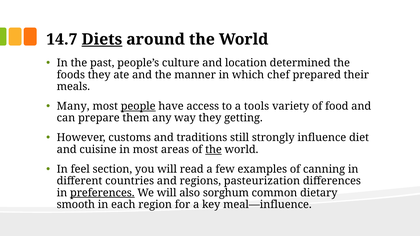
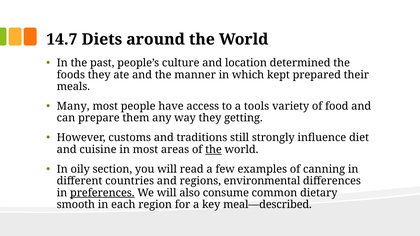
Diets underline: present -> none
chef: chef -> kept
people underline: present -> none
feel: feel -> oily
pasteurization: pasteurization -> environmental
sorghum: sorghum -> consume
meal—influence: meal—influence -> meal—described
